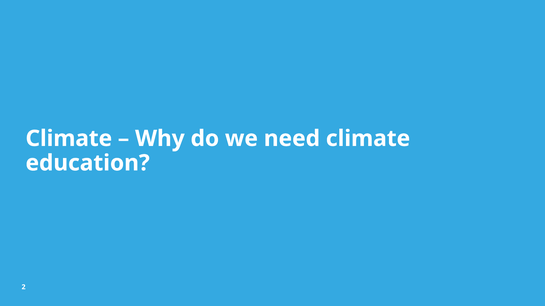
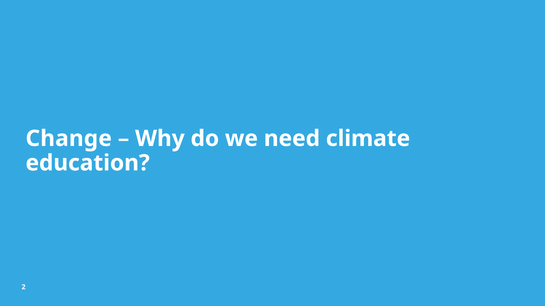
Climate at (69, 139): Climate -> Change
